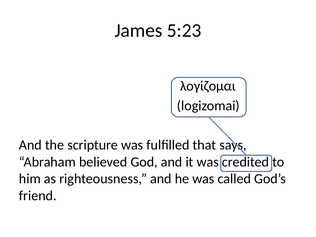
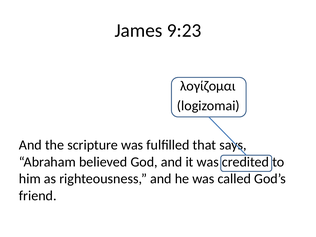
5:23: 5:23 -> 9:23
